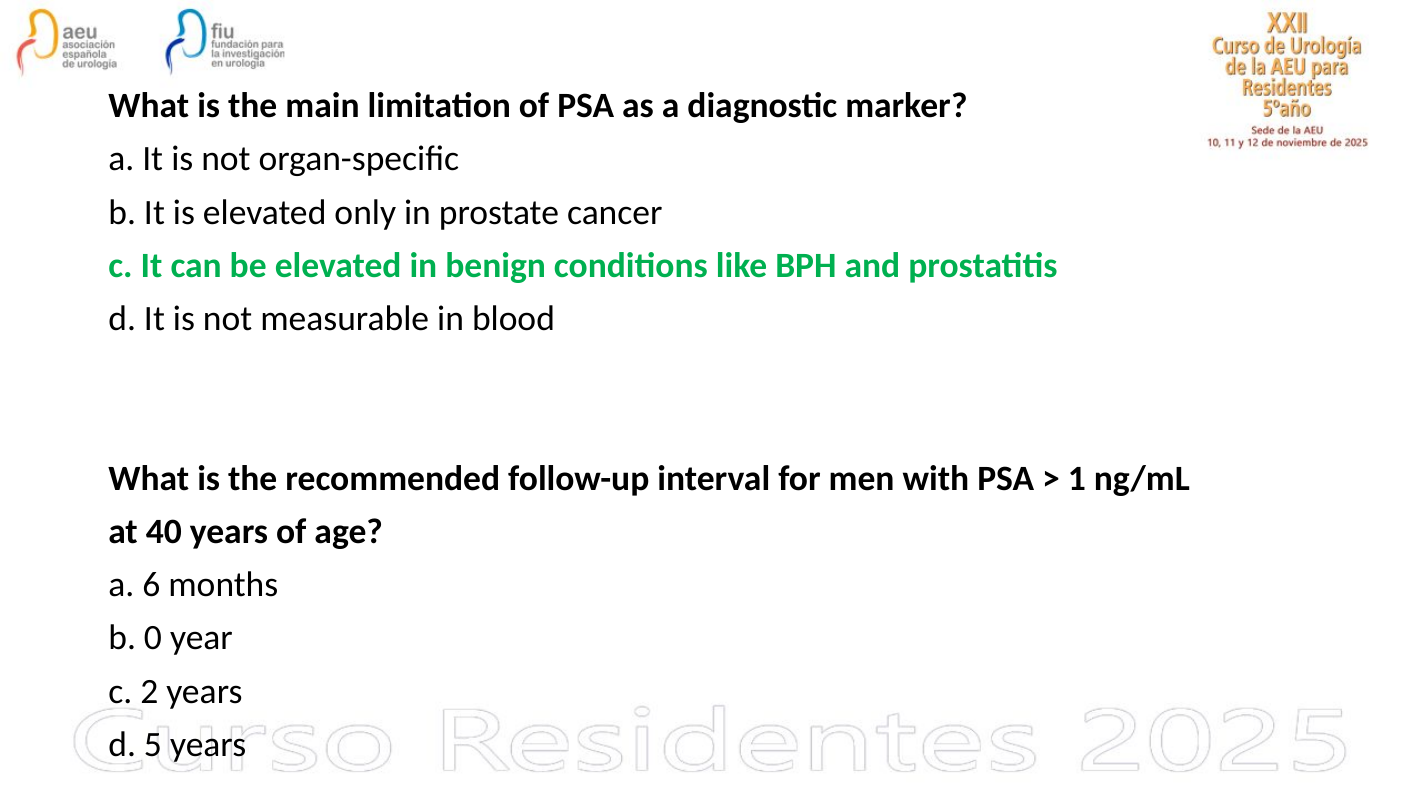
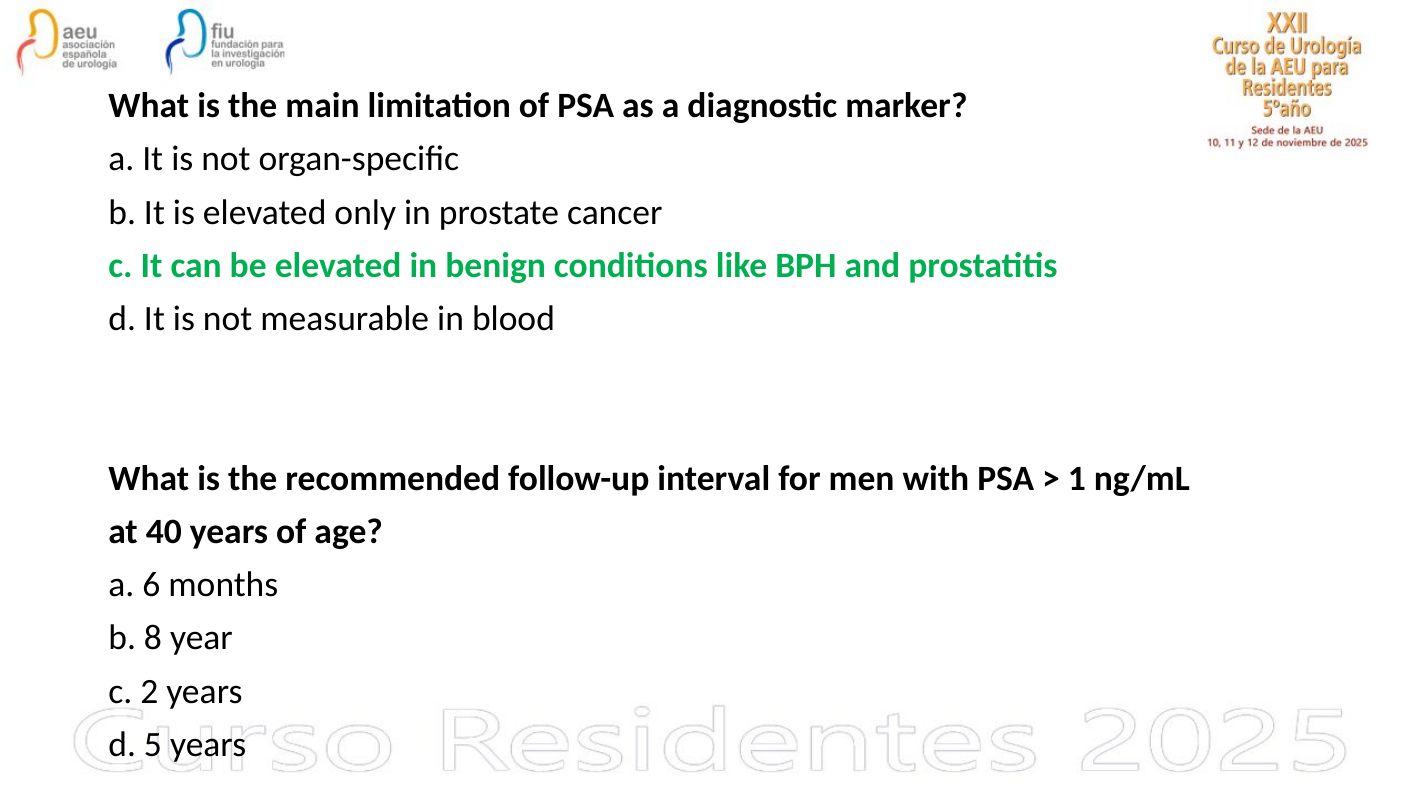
0: 0 -> 8
